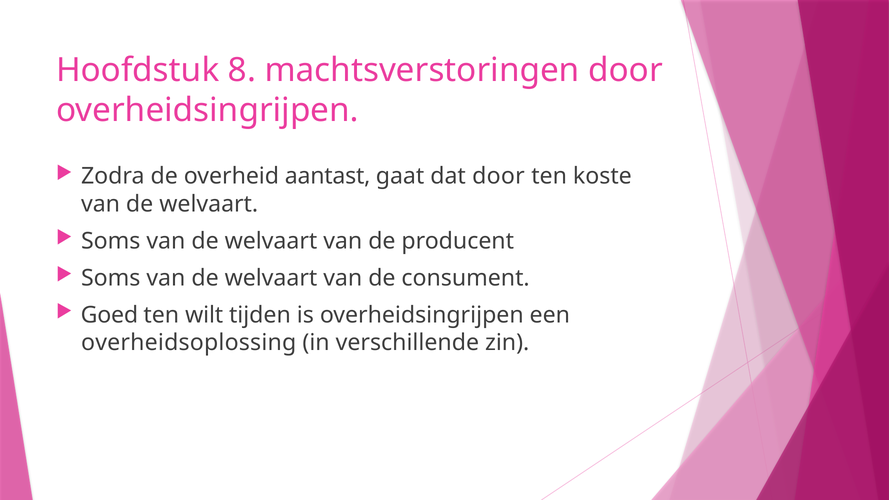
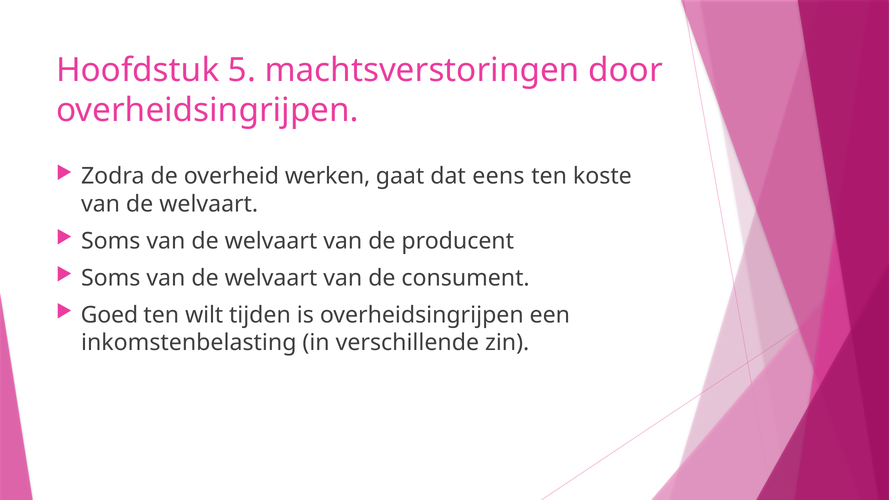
8: 8 -> 5
aantast: aantast -> werken
dat door: door -> eens
overheidsoplossing: overheidsoplossing -> inkomstenbelasting
